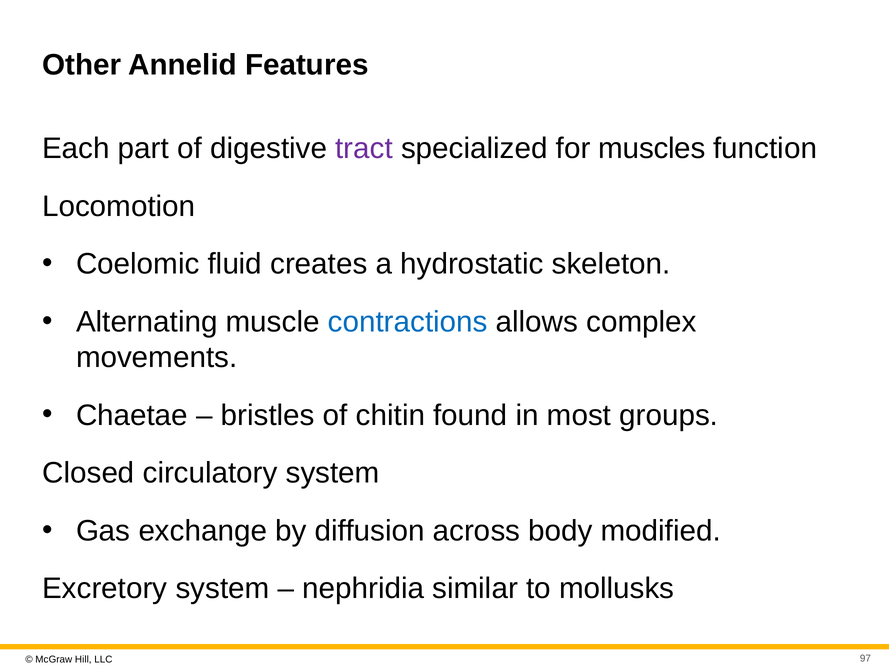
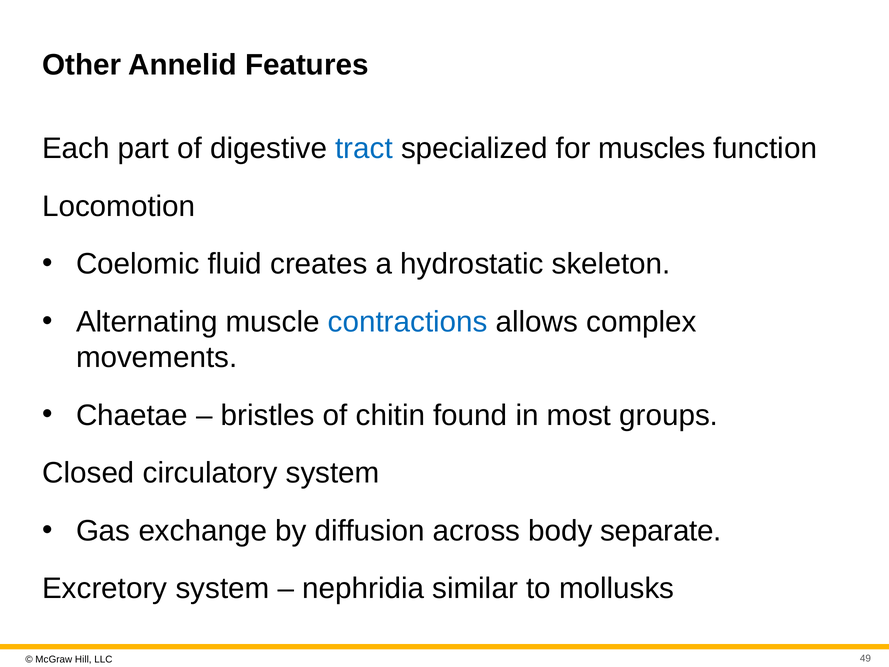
tract colour: purple -> blue
modified: modified -> separate
97: 97 -> 49
